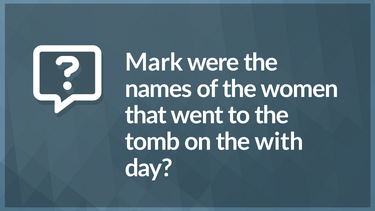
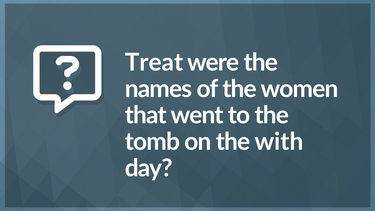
Mark: Mark -> Treat
